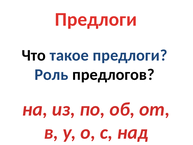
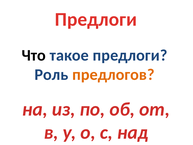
предлогов colour: black -> orange
